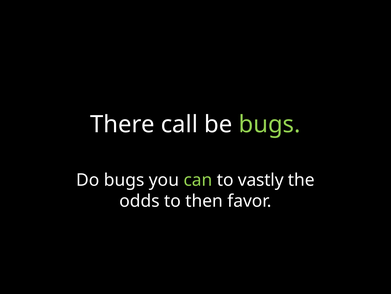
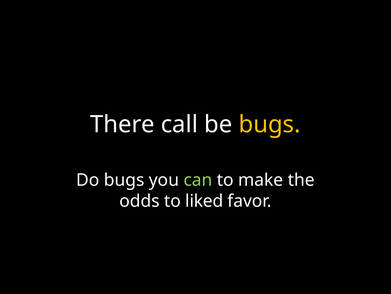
bugs at (270, 124) colour: light green -> yellow
vastly: vastly -> make
then: then -> liked
